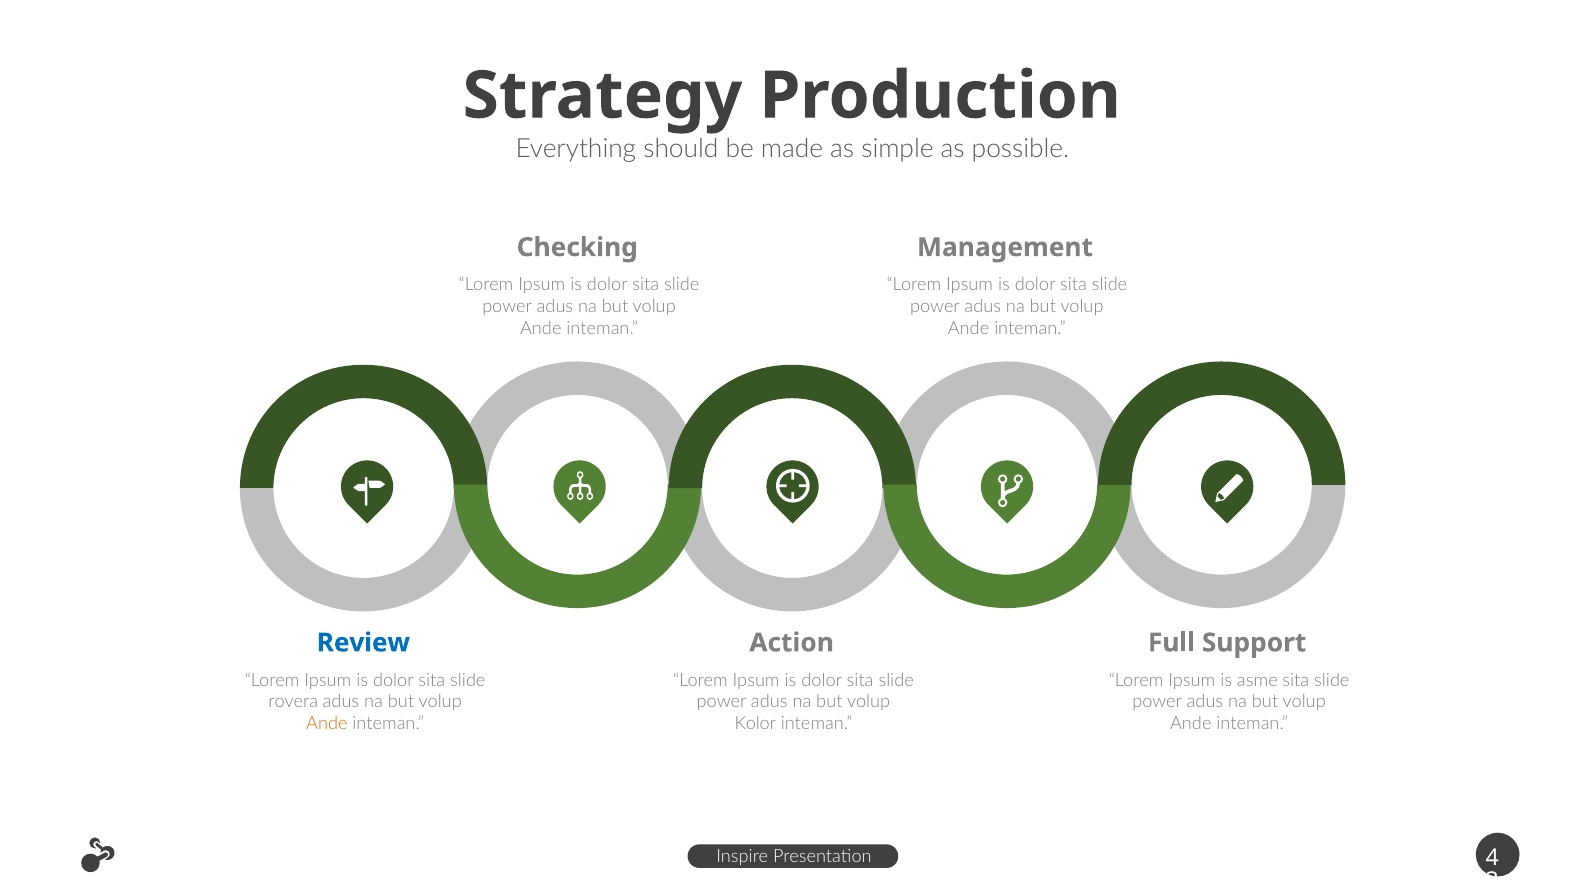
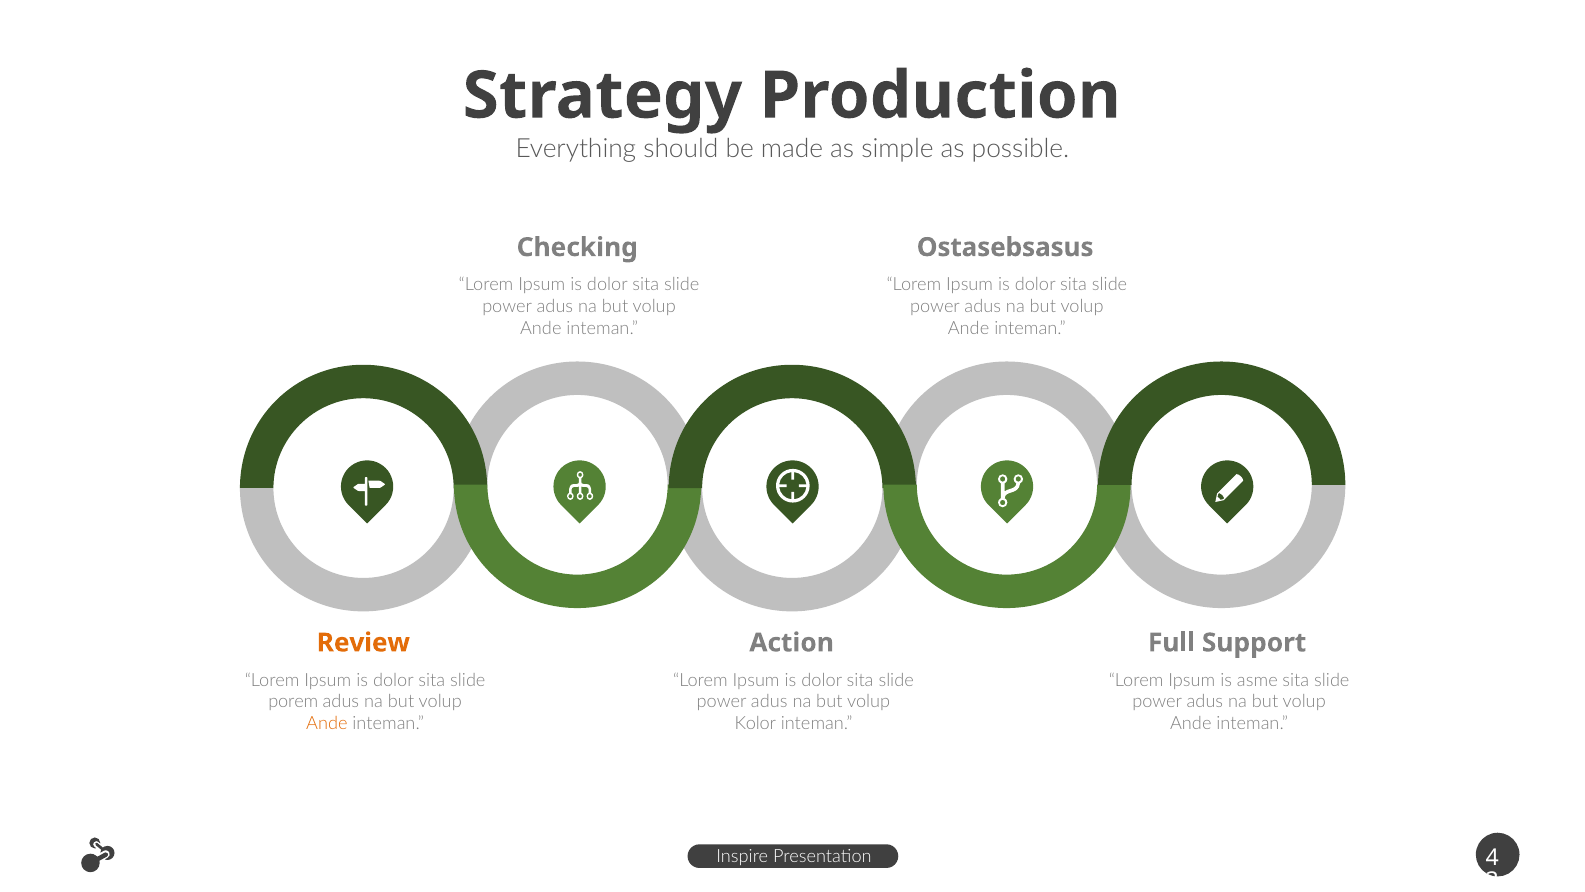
Management: Management -> Ostasebsasus
Review colour: blue -> orange
rovera: rovera -> porem
